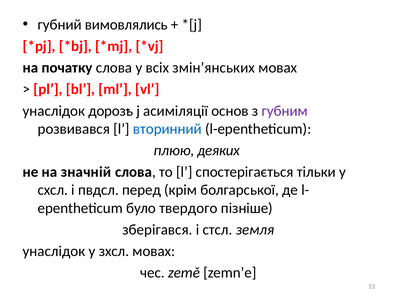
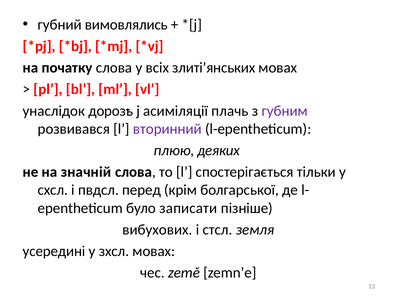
змін’янських: змін’янських -> злиті’янських
основ: основ -> плачь
вторинний colour: blue -> purple
твердого: твердого -> записати
зберігався: зберігався -> вибухових
унаслідок at (54, 251): унаслідок -> усередині
